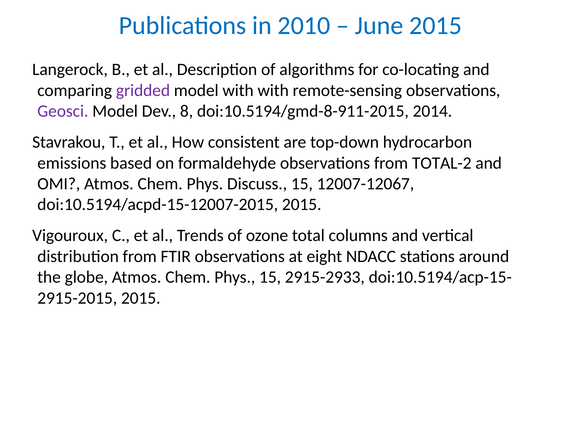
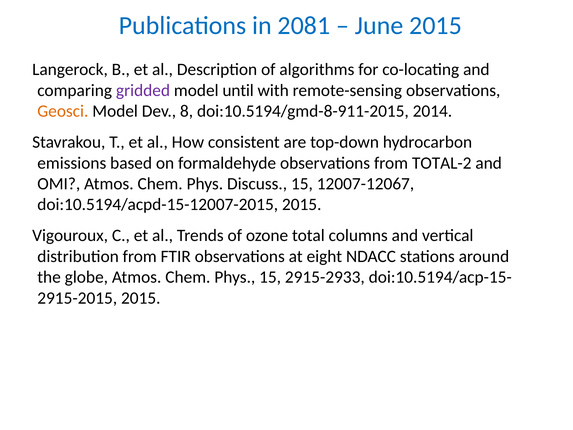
2010: 2010 -> 2081
model with: with -> until
Geosci colour: purple -> orange
